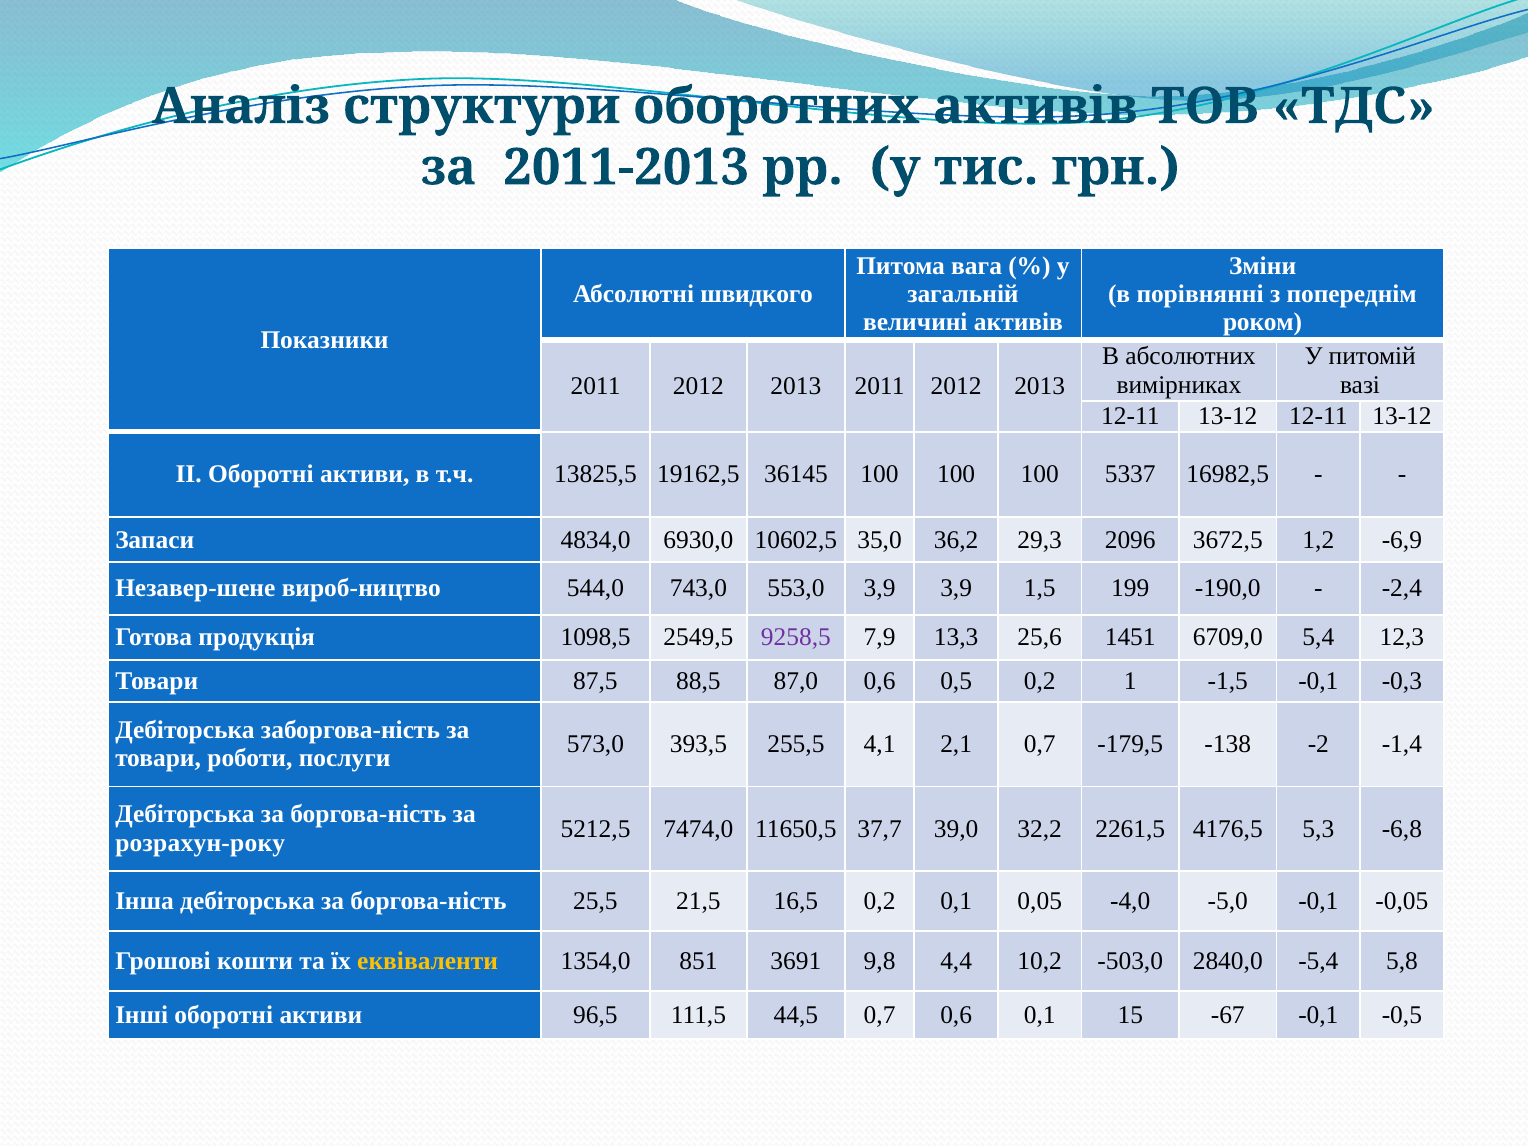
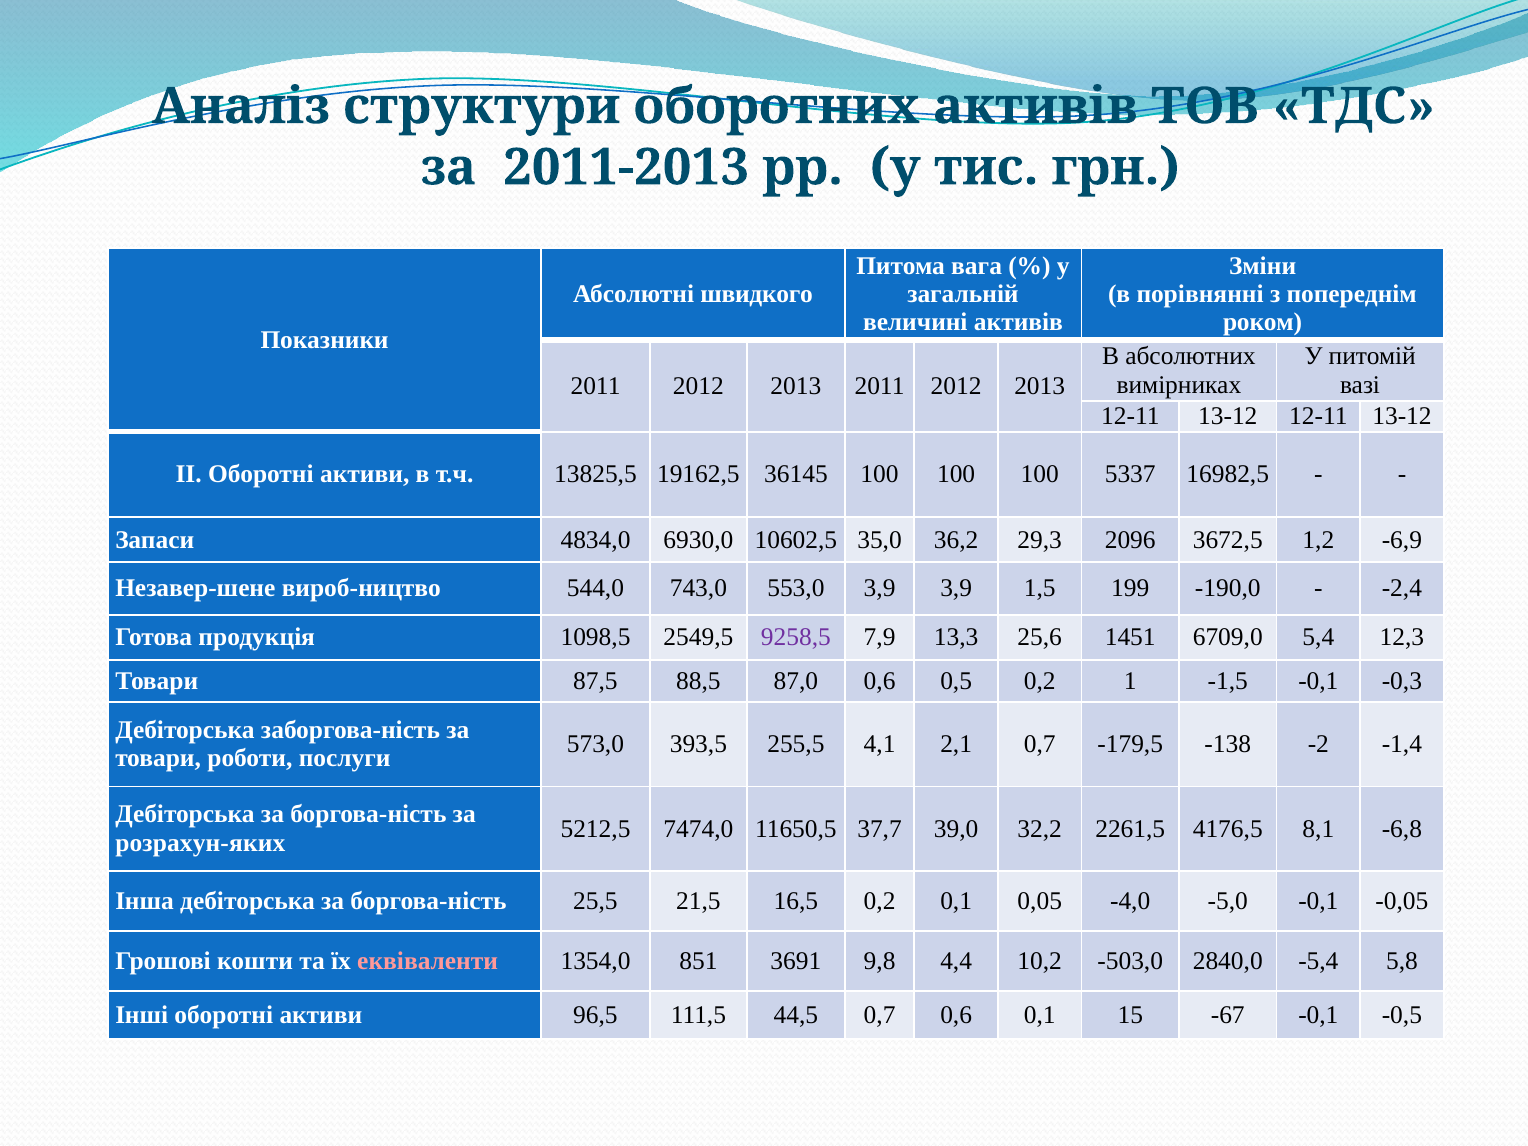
5,3: 5,3 -> 8,1
розрахун-року: розрахун-року -> розрахун-яких
еквіваленти colour: yellow -> pink
